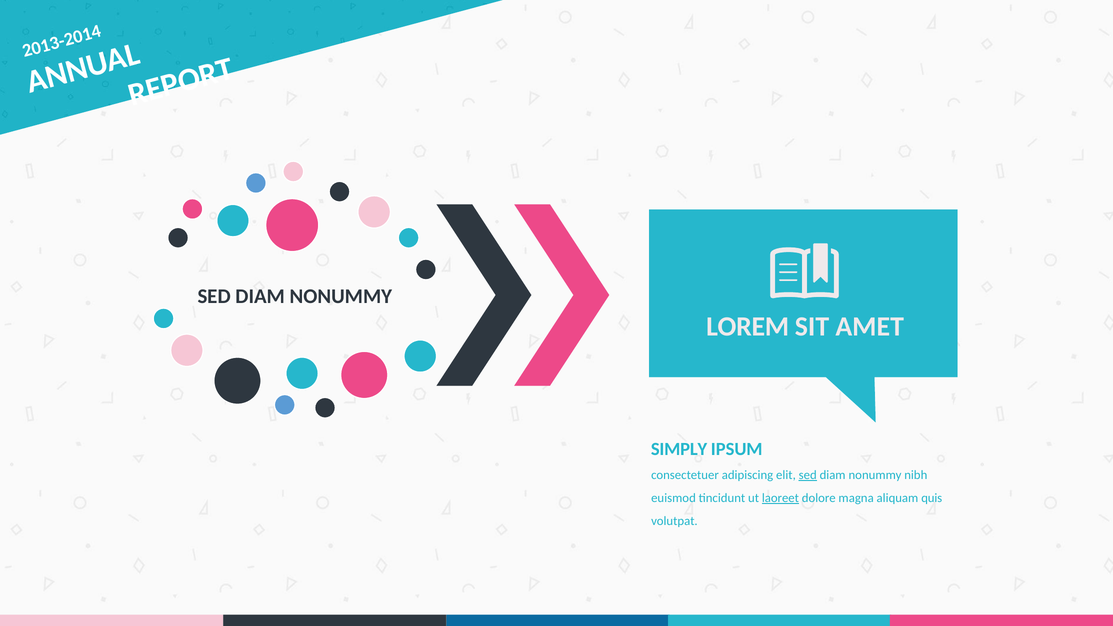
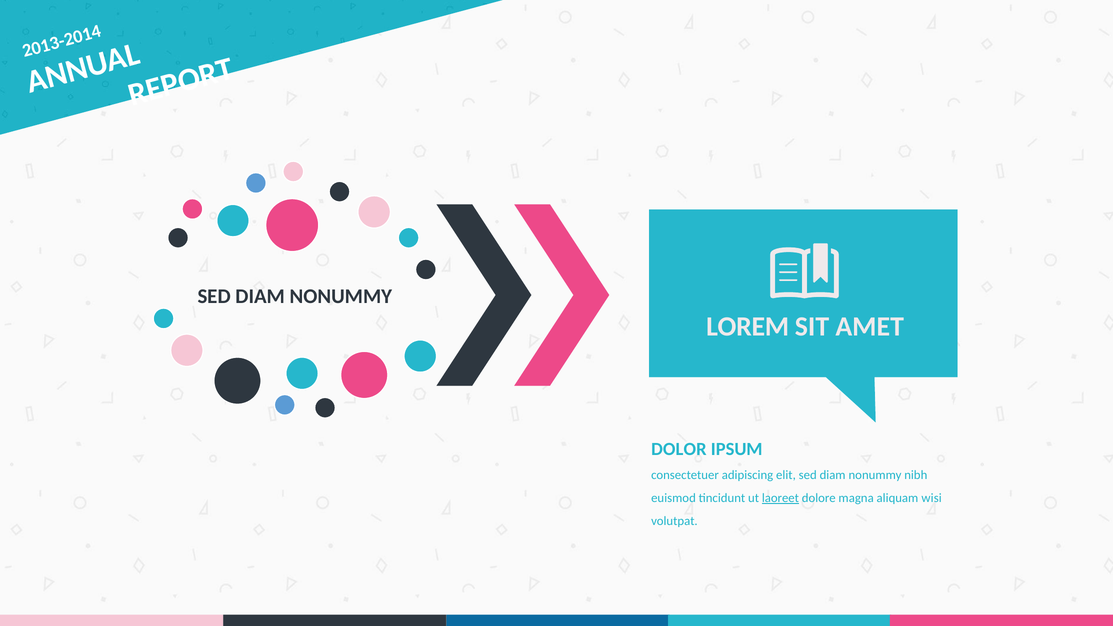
SIMPLY: SIMPLY -> DOLOR
sed at (808, 475) underline: present -> none
quis: quis -> wisi
